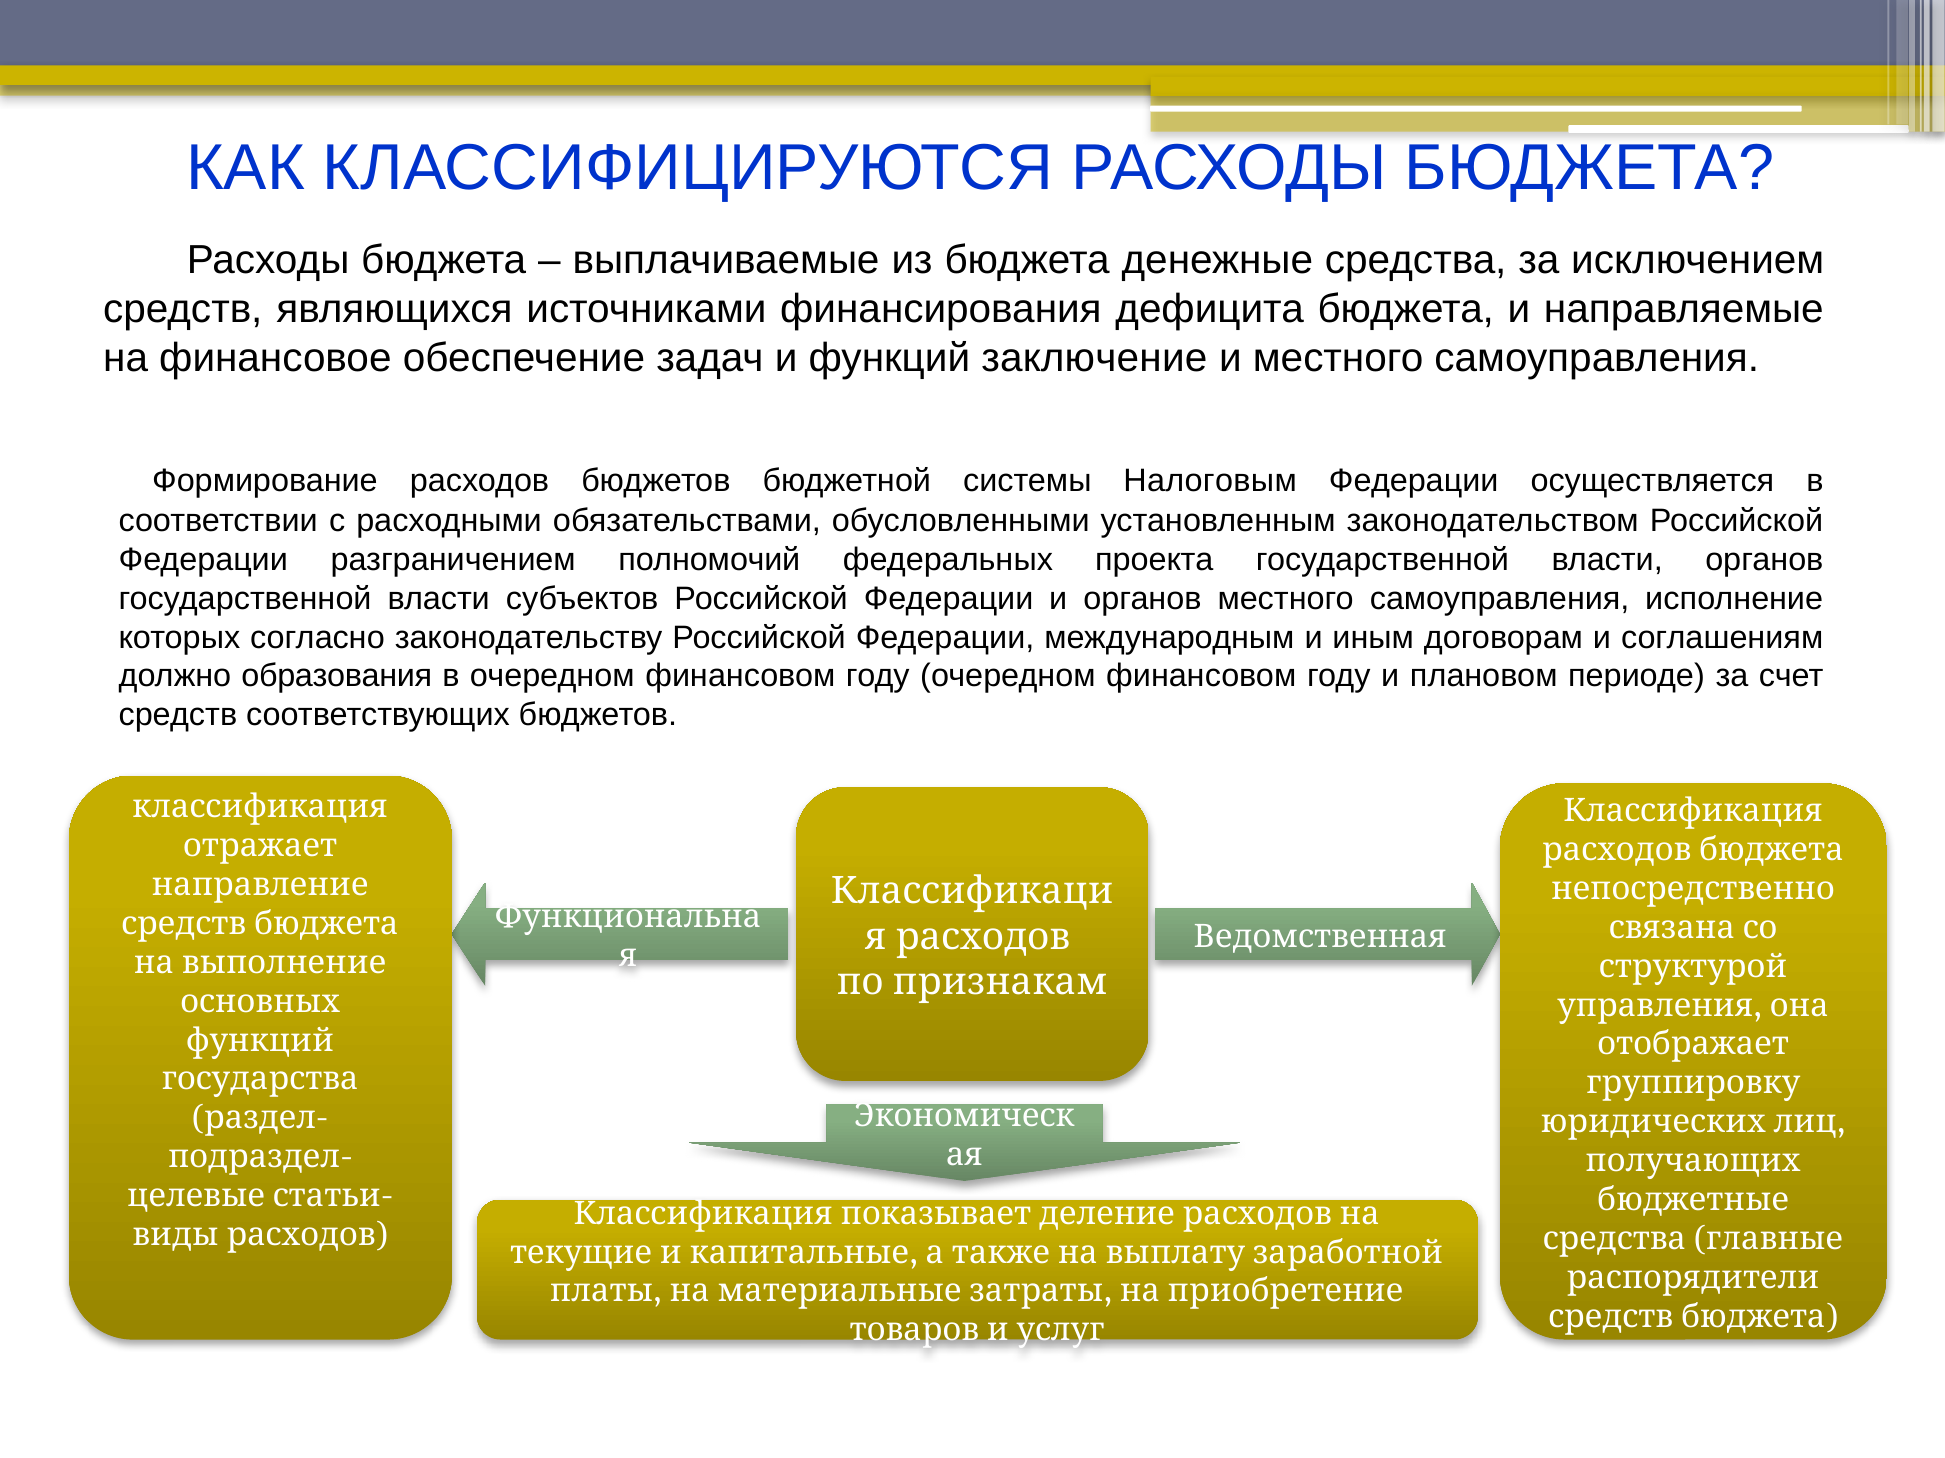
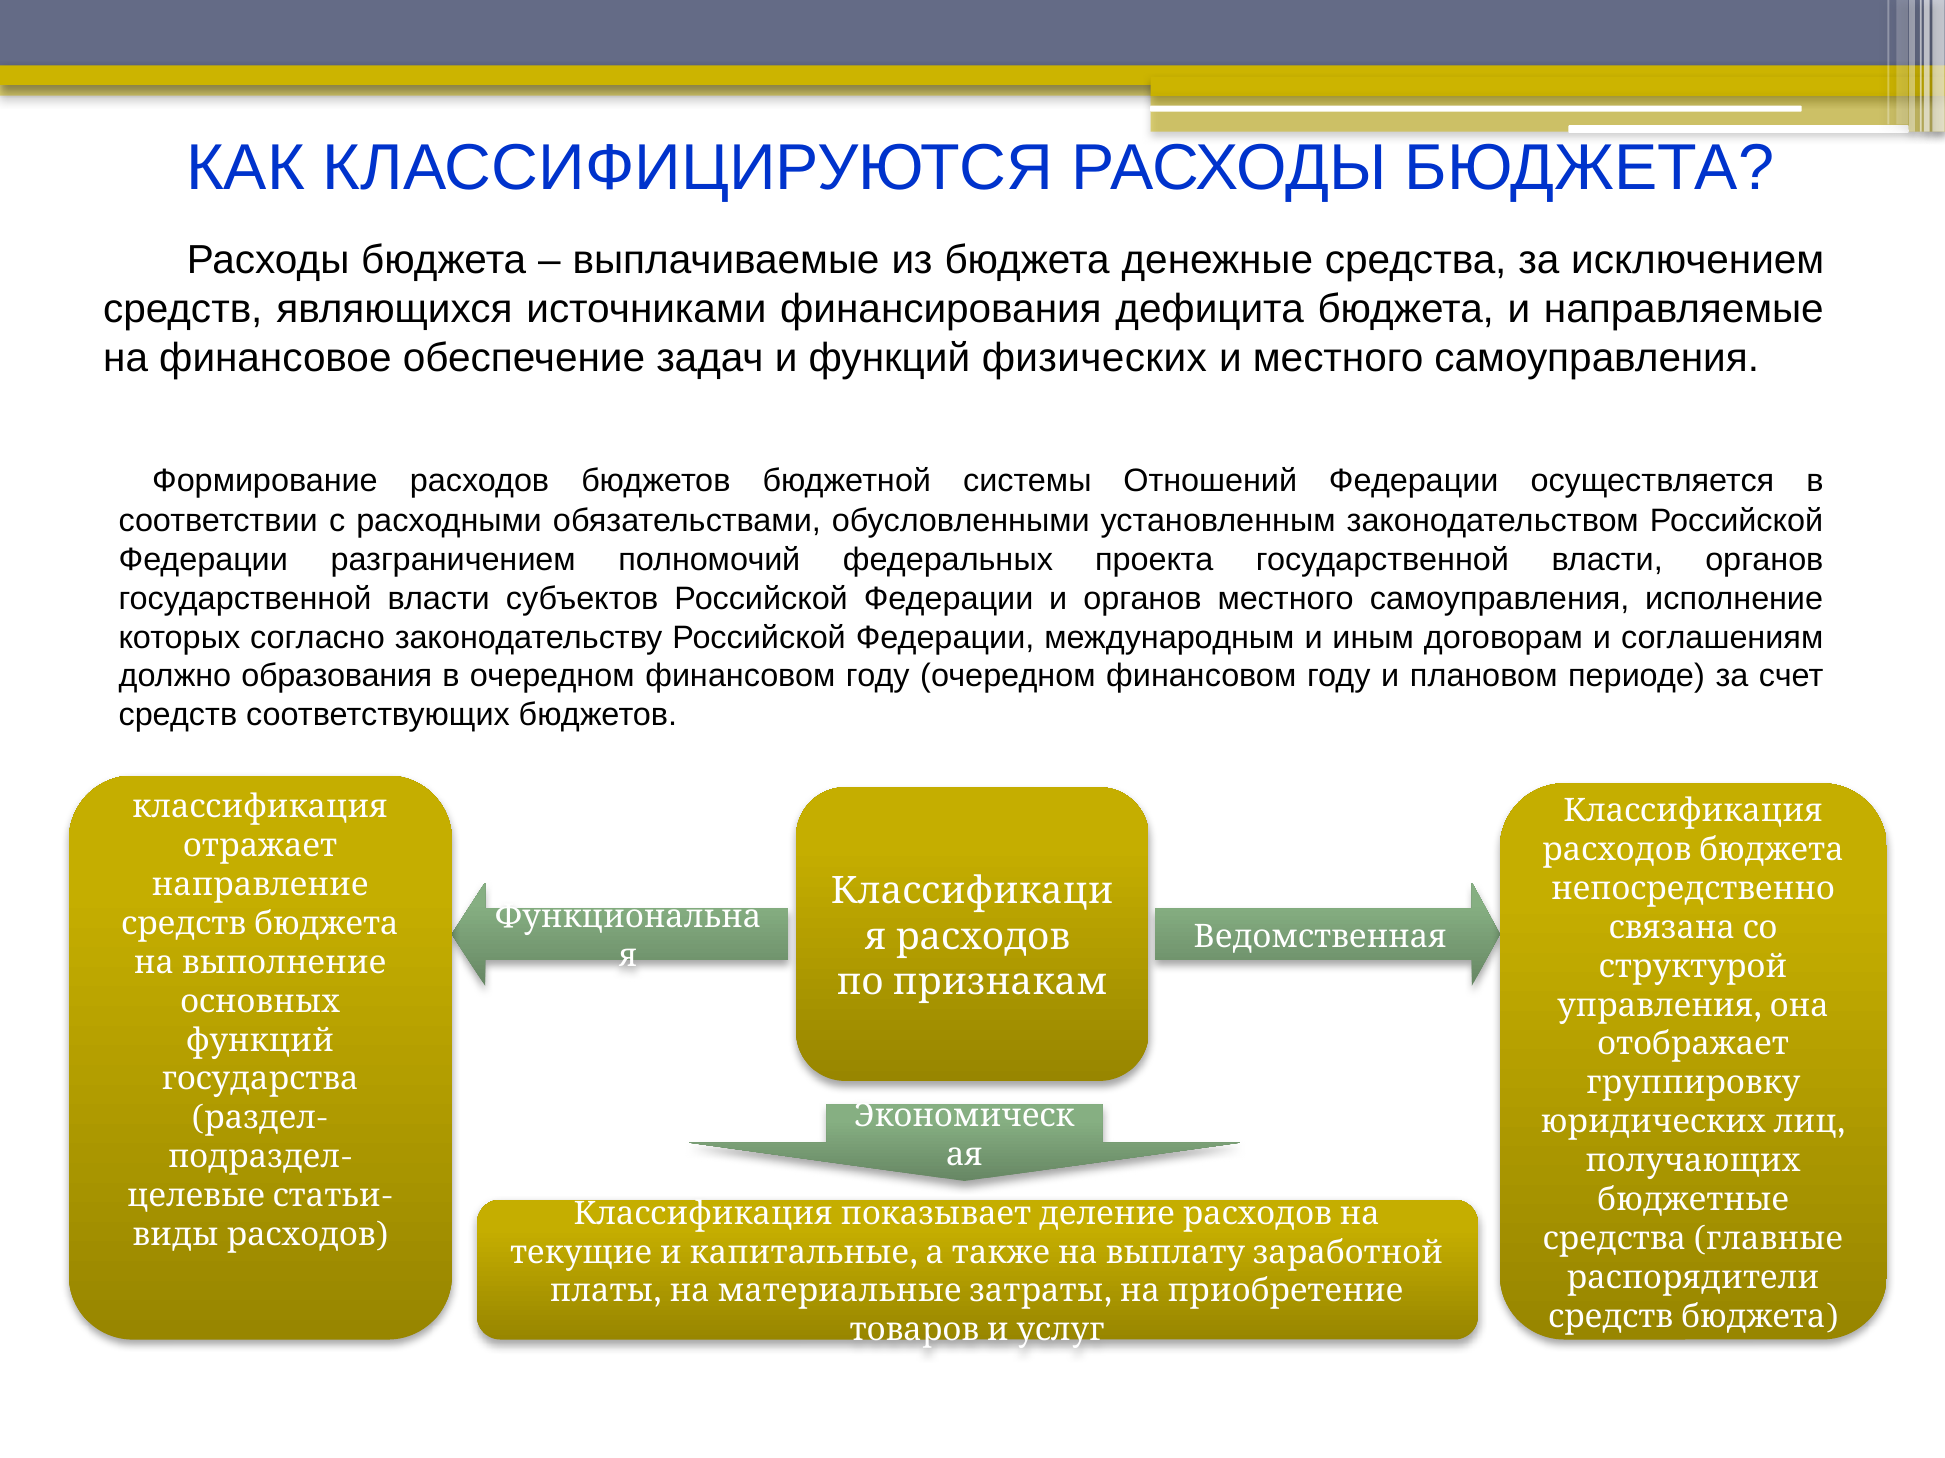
заключение: заключение -> физических
Налоговым: Налоговым -> Отношений
